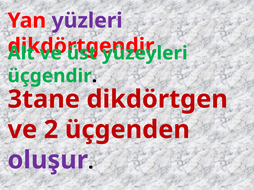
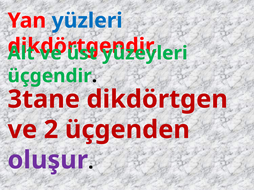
yüzleri colour: purple -> blue
